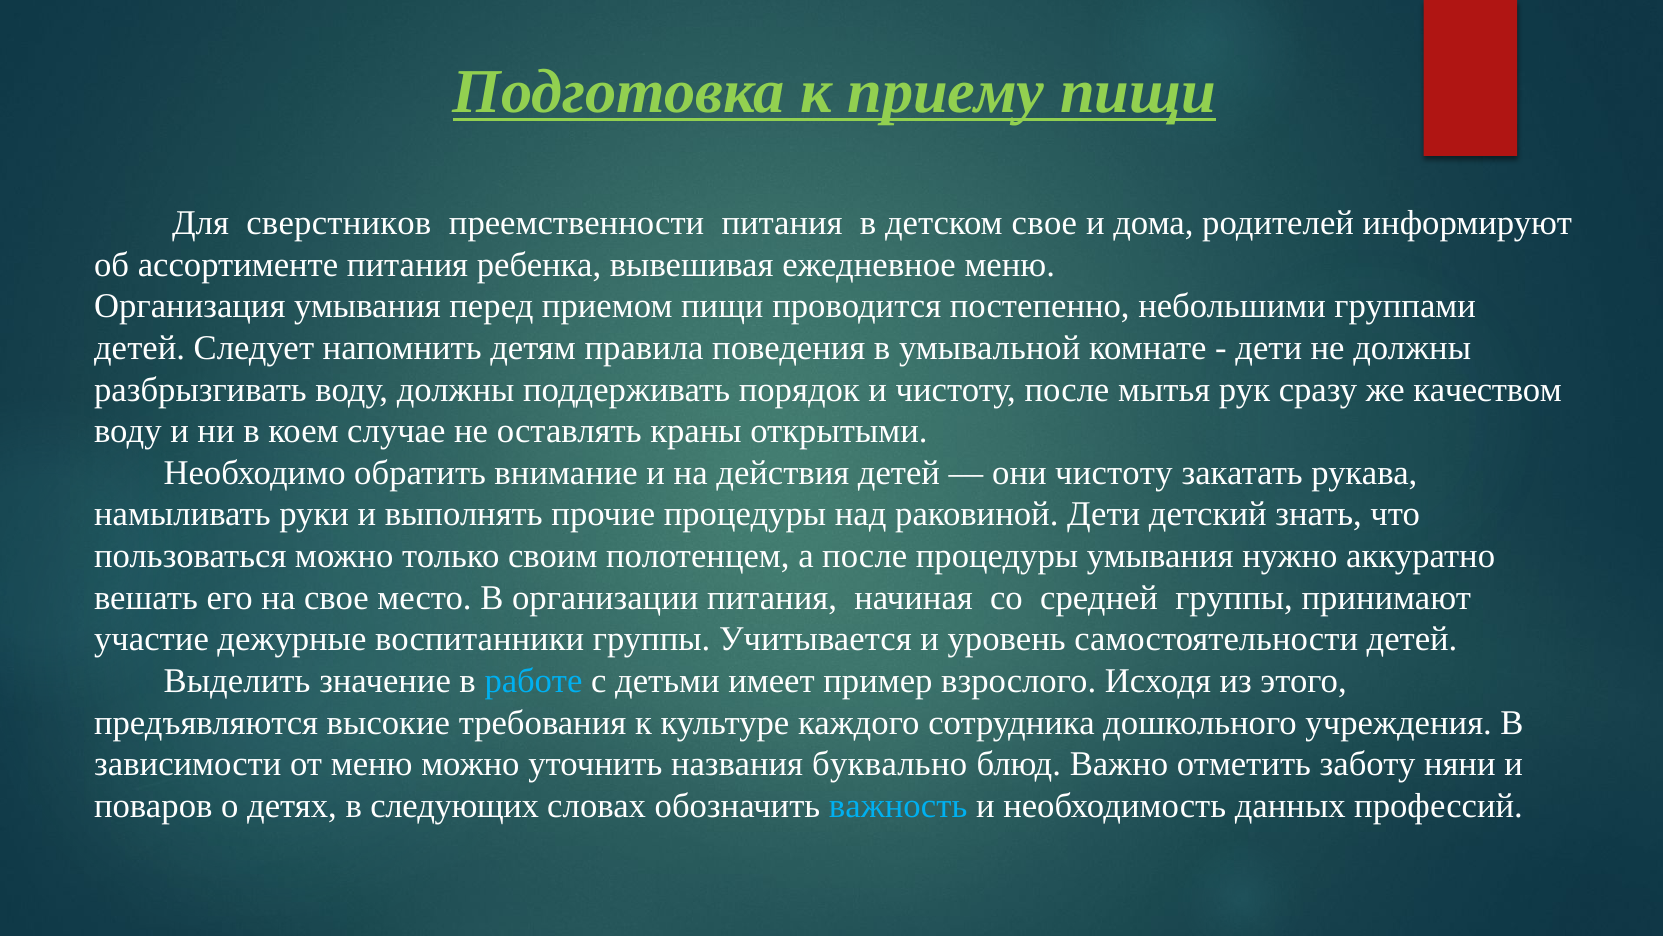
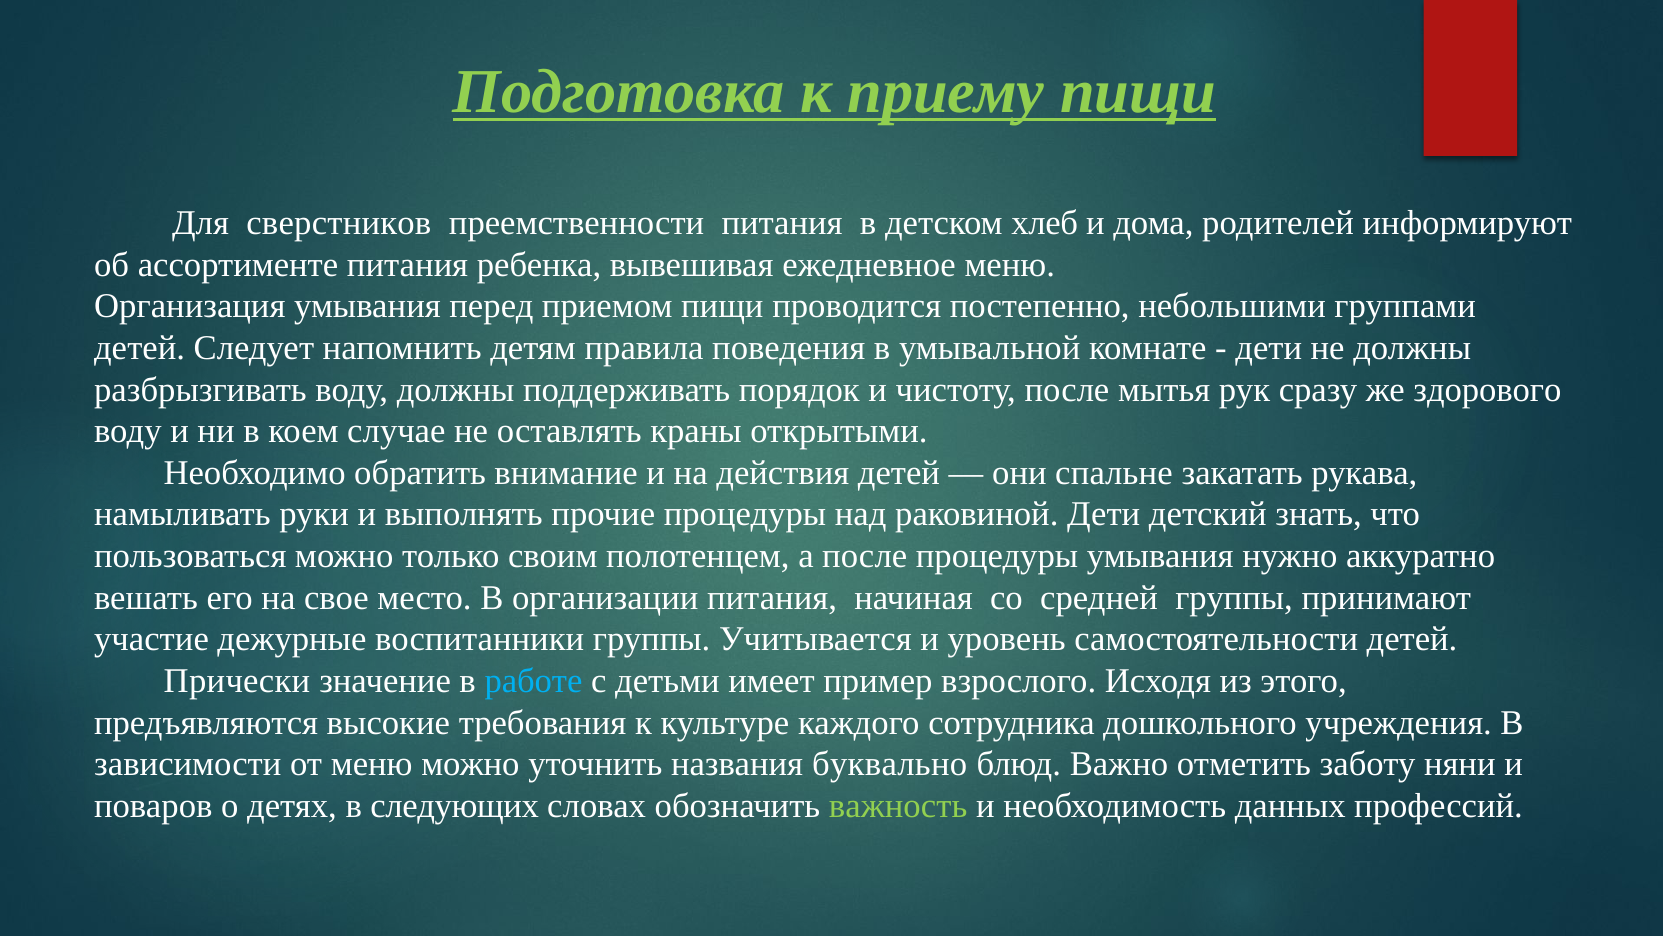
детском свое: свое -> хлеб
качеством: качеством -> здорового
они чистоту: чистоту -> спальне
Выделить: Выделить -> Прически
важность colour: light blue -> light green
